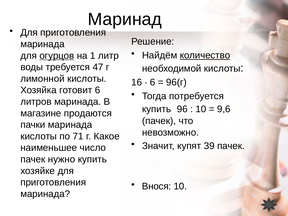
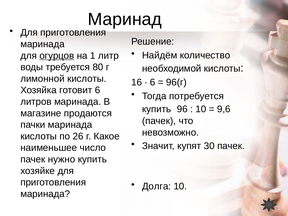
количество underline: present -> none
47: 47 -> 80
71: 71 -> 26
39: 39 -> 30
Внося: Внося -> Долга
